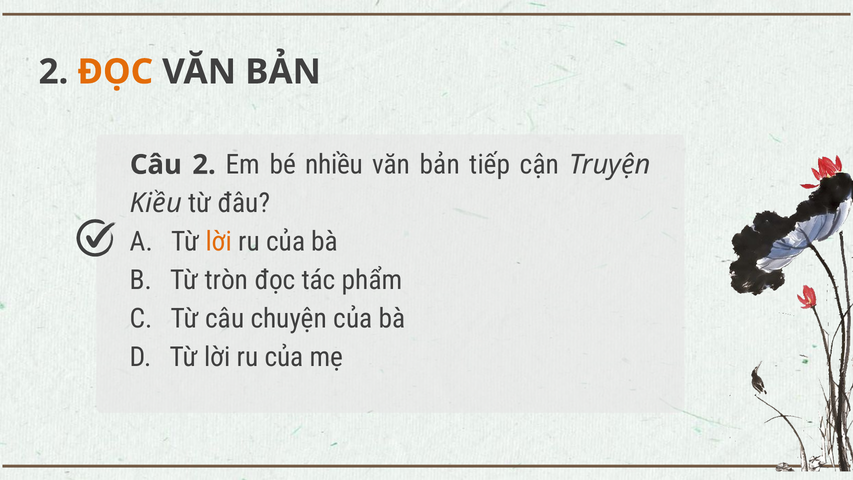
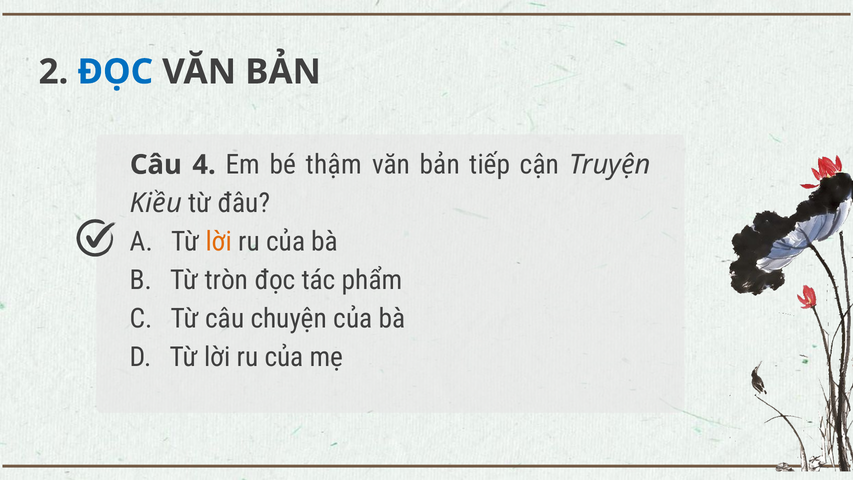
ĐỌC at (115, 72) colour: orange -> blue
Câu 2: 2 -> 4
nhiều: nhiều -> thậm
